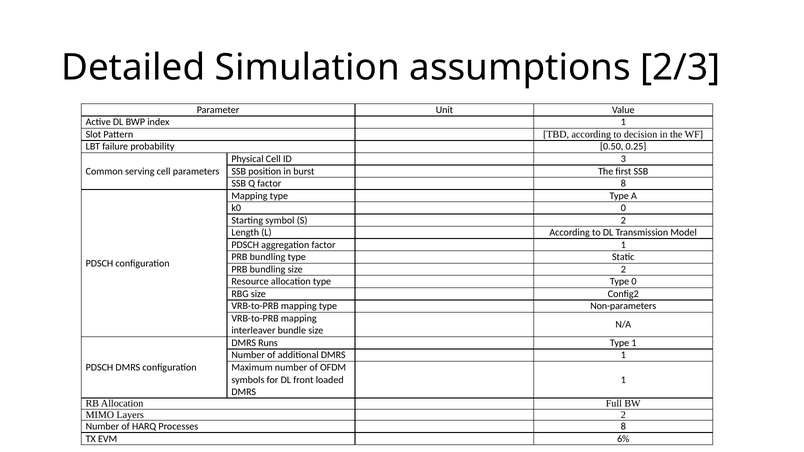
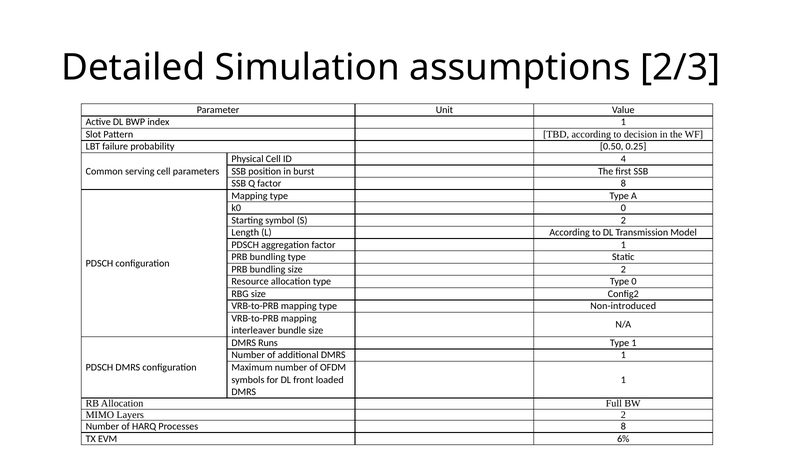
3: 3 -> 4
Non-parameters: Non-parameters -> Non-introduced
